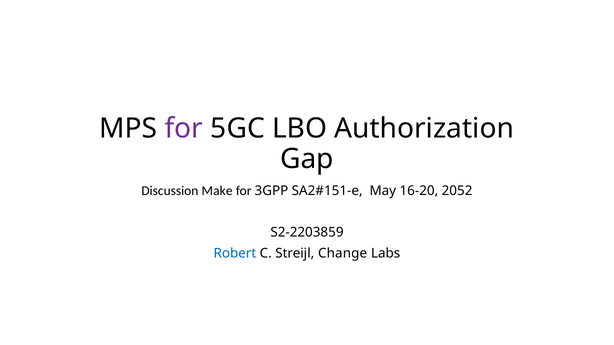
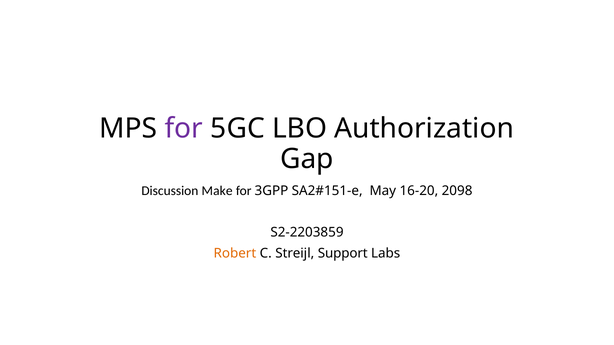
2052: 2052 -> 2098
Robert colour: blue -> orange
Change: Change -> Support
